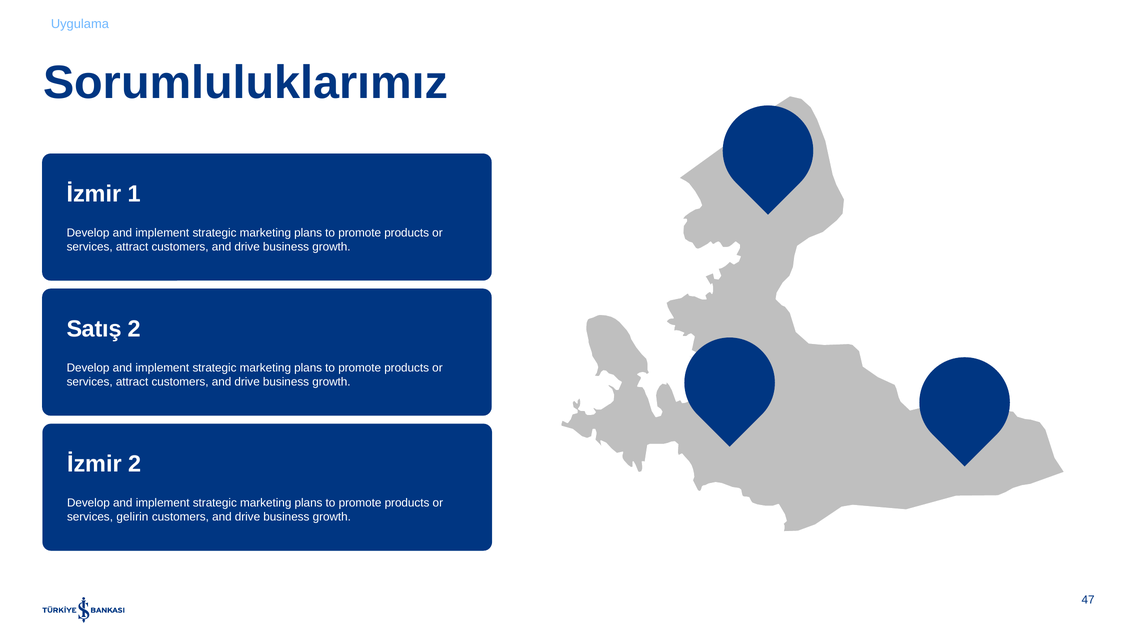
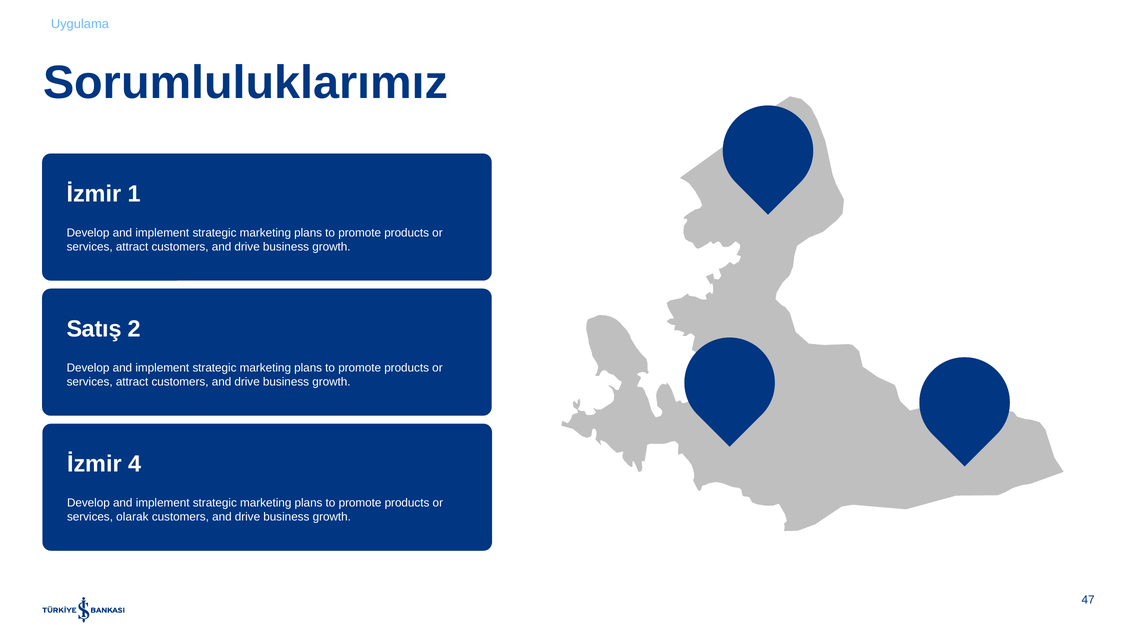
İzmir 2: 2 -> 4
gelirin: gelirin -> olarak
